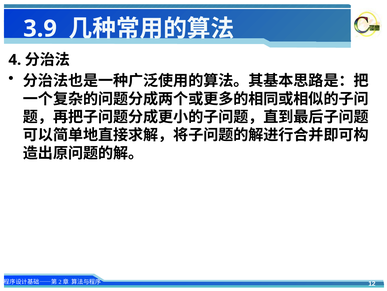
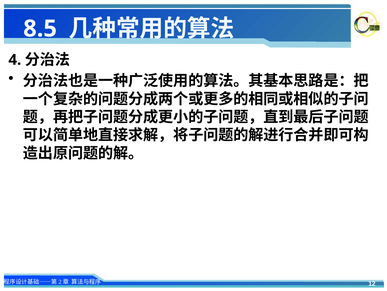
3.9: 3.9 -> 8.5
